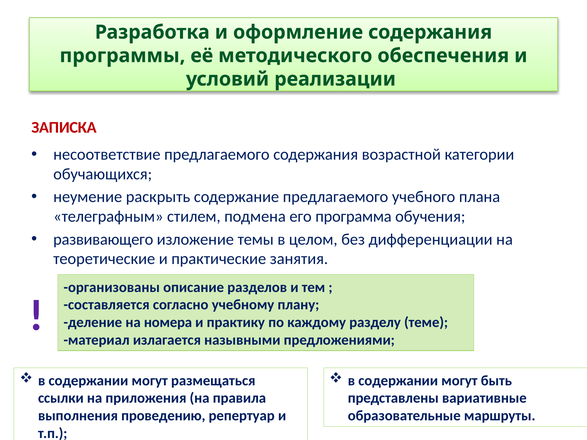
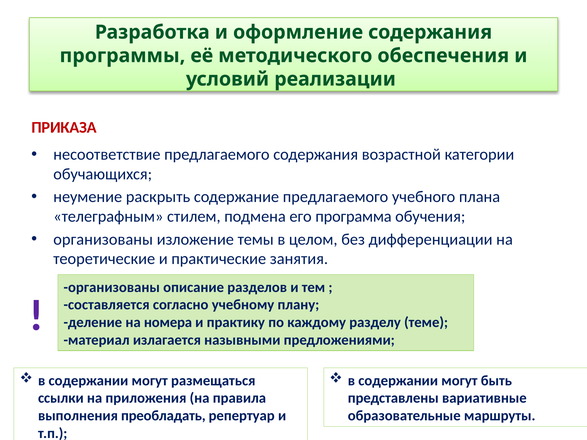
ЗАПИСКА: ЗАПИСКА -> ПРИКАЗА
развивающего at (103, 239): развивающего -> организованы
проведению: проведению -> преобладать
